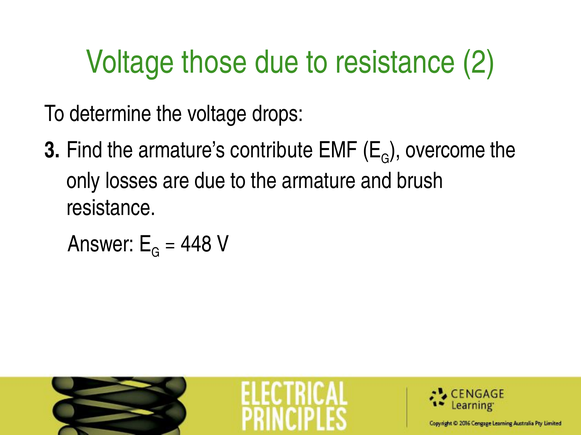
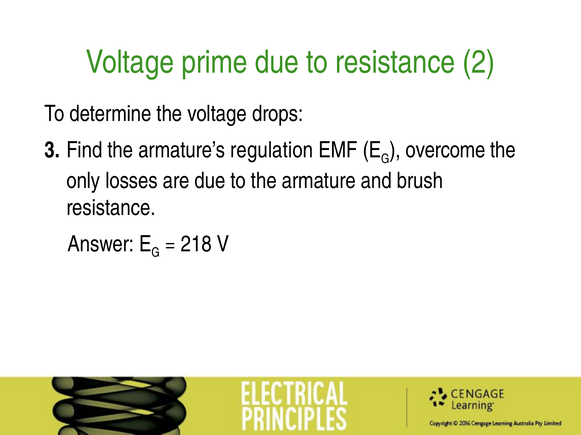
those: those -> prime
contribute: contribute -> regulation
448: 448 -> 218
